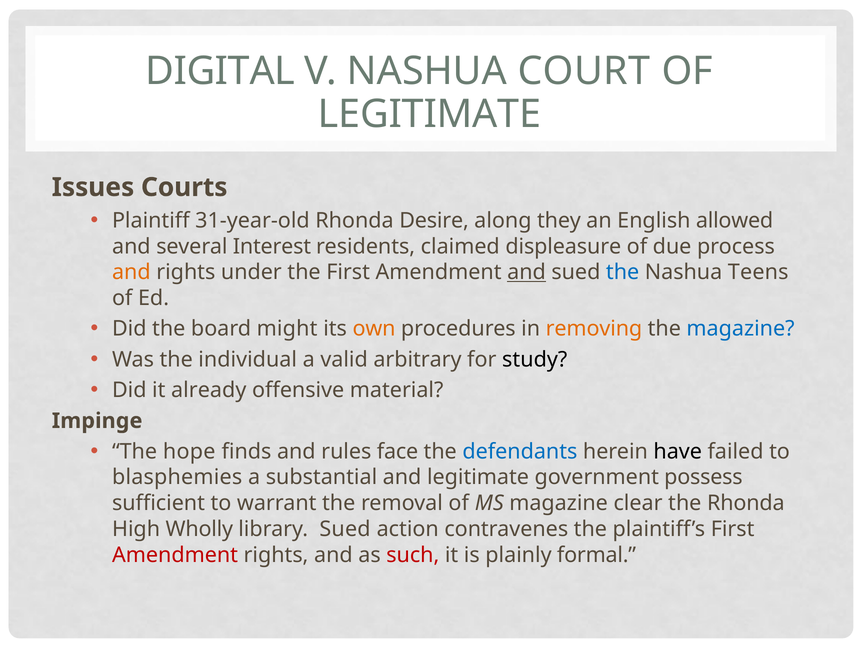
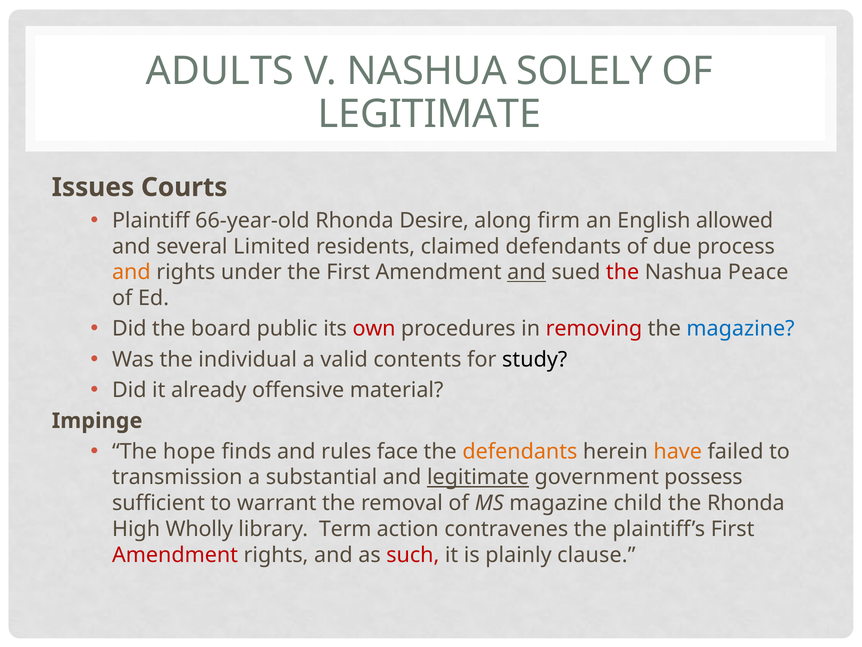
DIGITAL: DIGITAL -> ADULTS
COURT: COURT -> SOLELY
31-year-old: 31-year-old -> 66-year-old
they: they -> firm
Interest: Interest -> Limited
claimed displeasure: displeasure -> defendants
the at (623, 272) colour: blue -> red
Teens: Teens -> Peace
might: might -> public
own colour: orange -> red
removing colour: orange -> red
arbitrary: arbitrary -> contents
defendants at (520, 451) colour: blue -> orange
have colour: black -> orange
blasphemies: blasphemies -> transmission
legitimate at (478, 477) underline: none -> present
clear: clear -> child
library Sued: Sued -> Term
formal: formal -> clause
